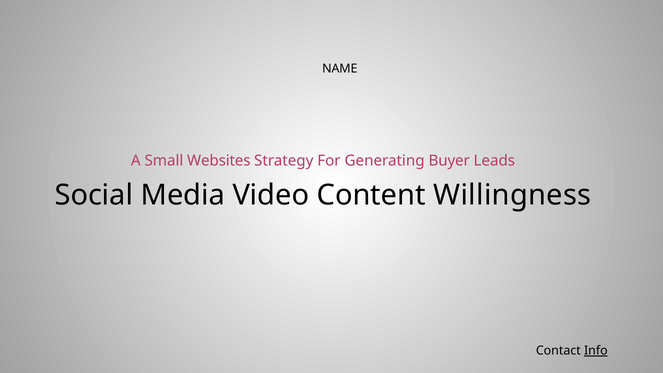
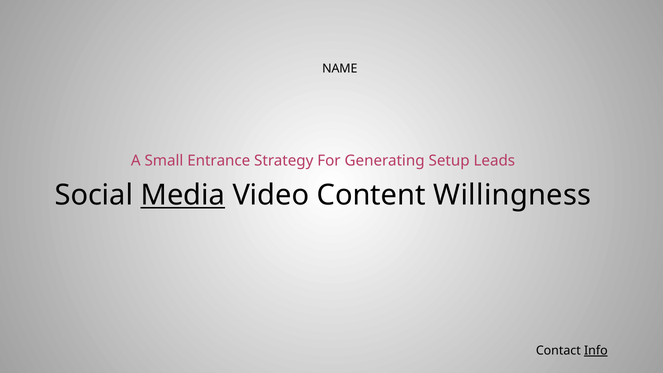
Websites: Websites -> Entrance
Buyer: Buyer -> Setup
Media underline: none -> present
